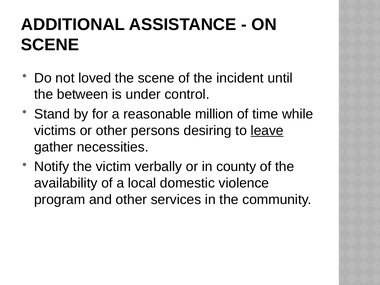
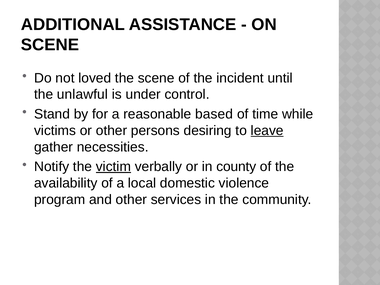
between: between -> unlawful
million: million -> based
victim underline: none -> present
